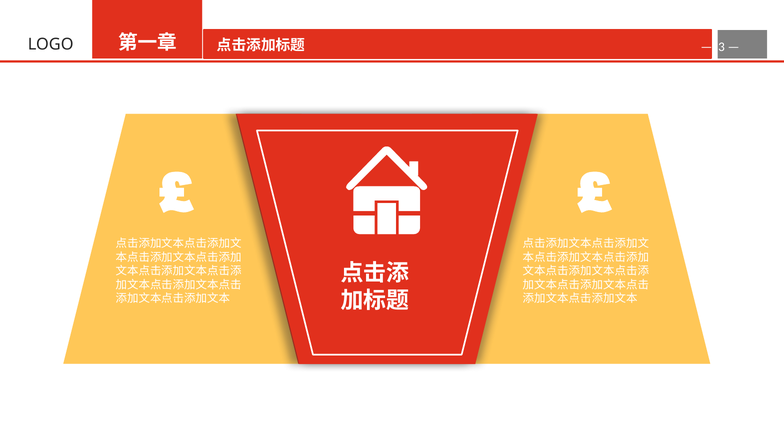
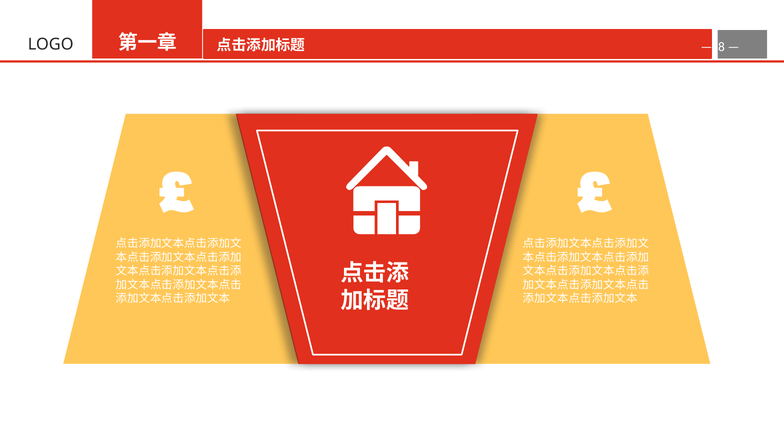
3: 3 -> 8
